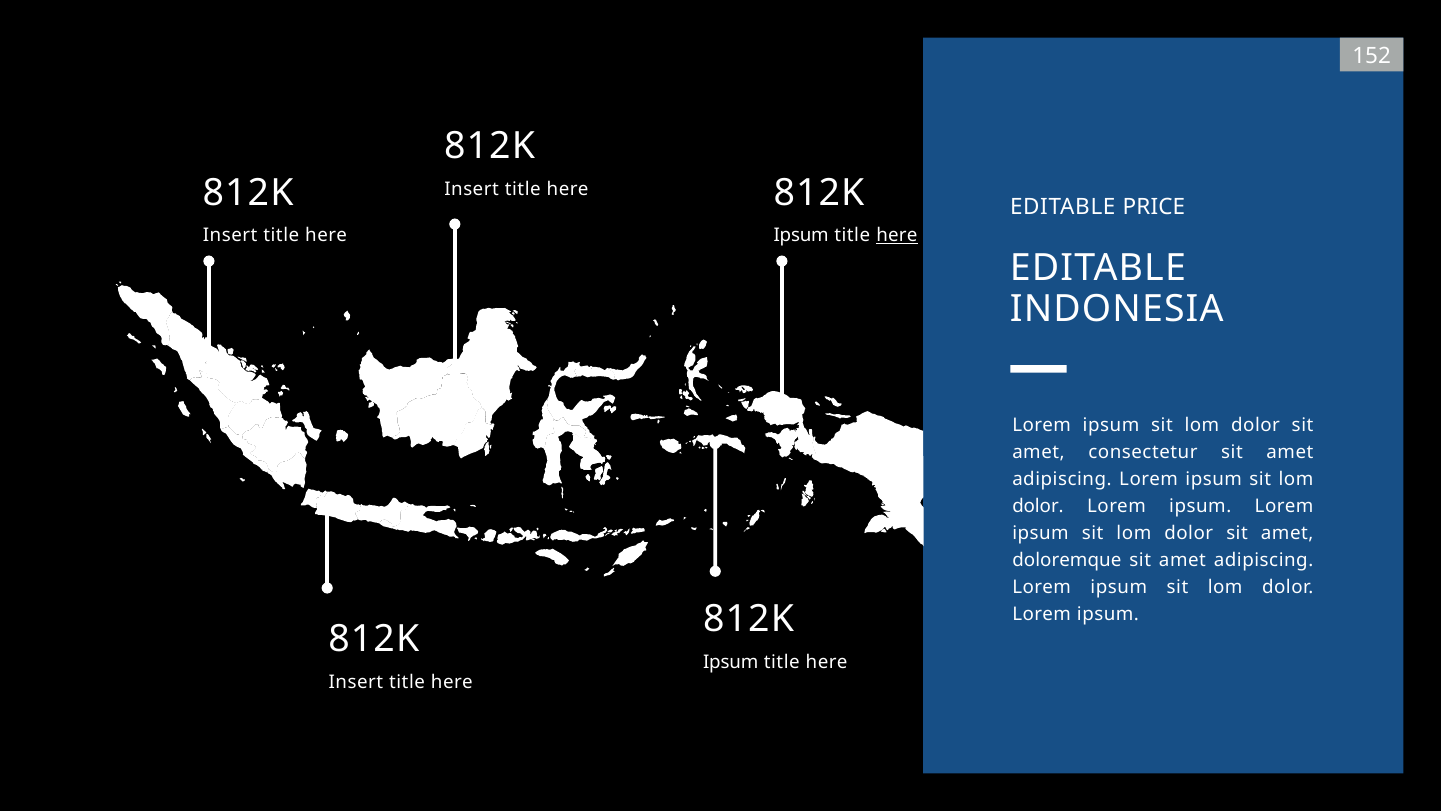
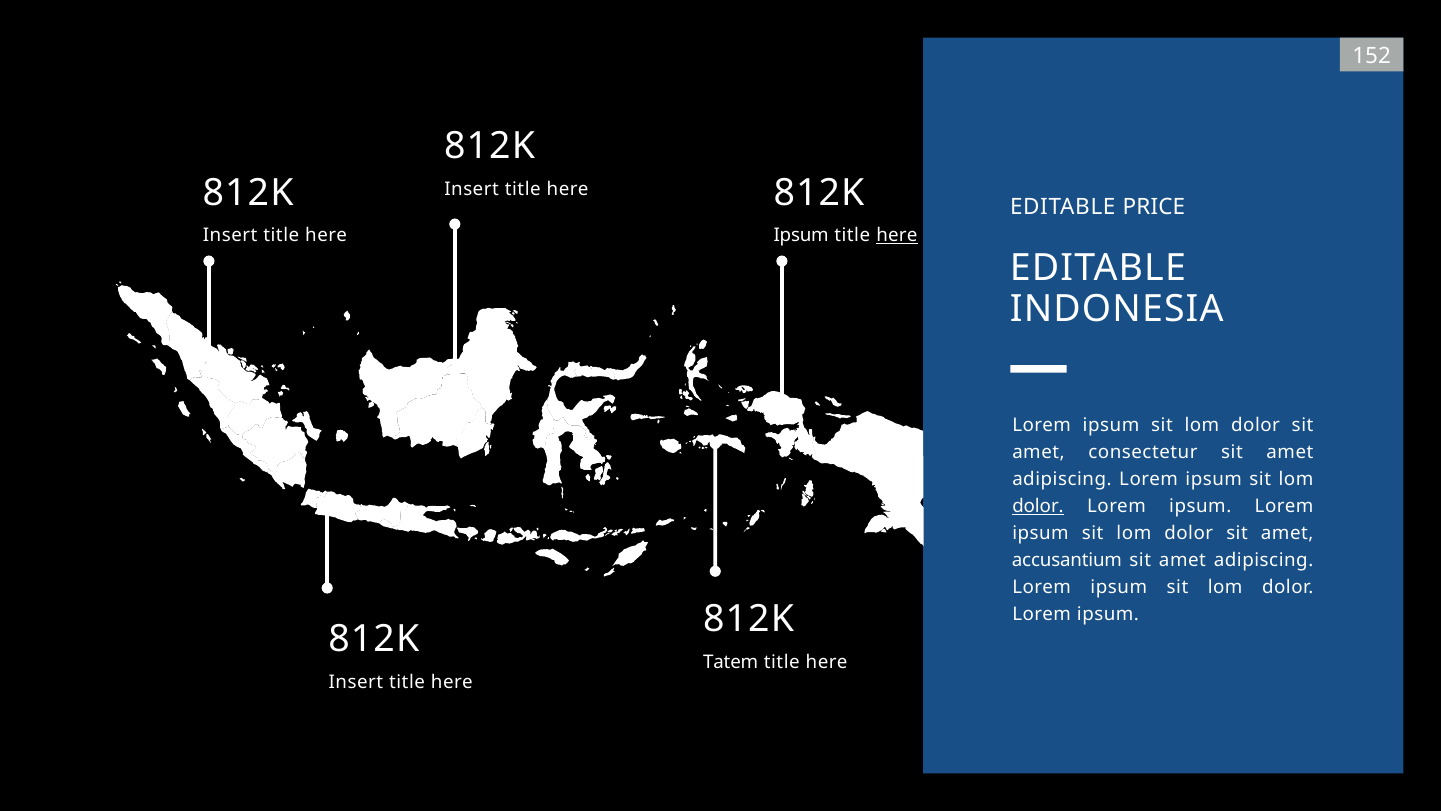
dolor at (1038, 506) underline: none -> present
doloremque: doloremque -> accusantium
Ipsum at (731, 662): Ipsum -> Tatem
